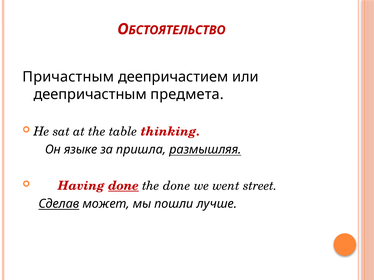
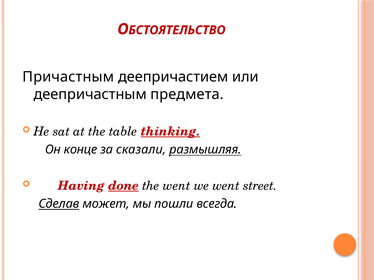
thinking underline: none -> present
языке: языке -> конце
пришла: пришла -> сказали
the done: done -> went
лучше: лучше -> всегда
